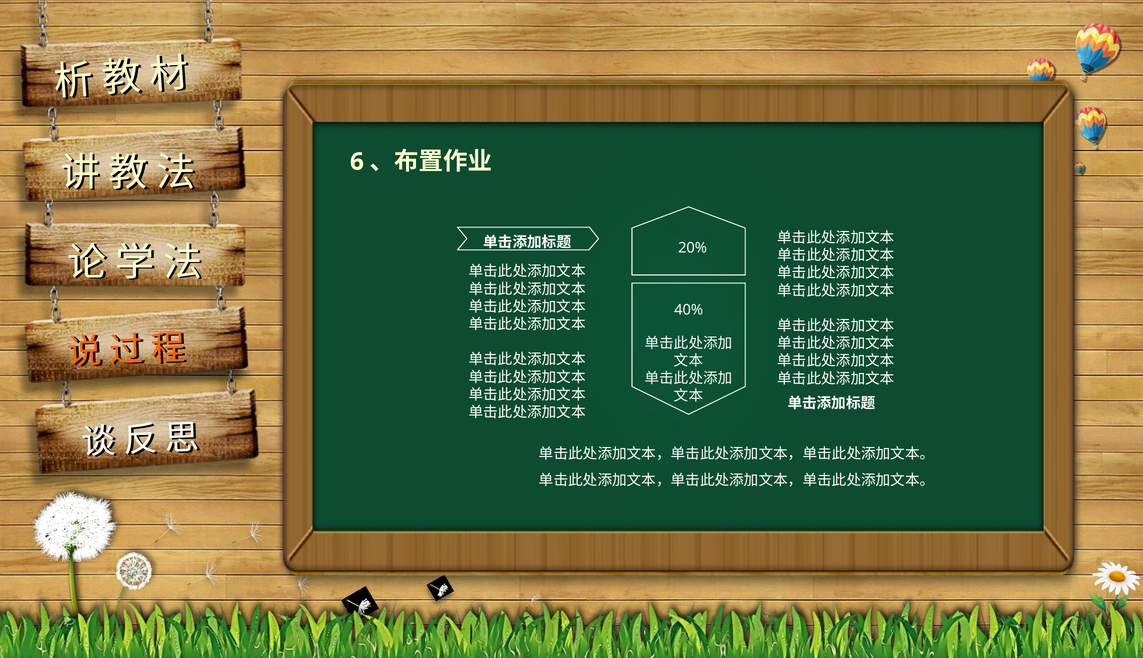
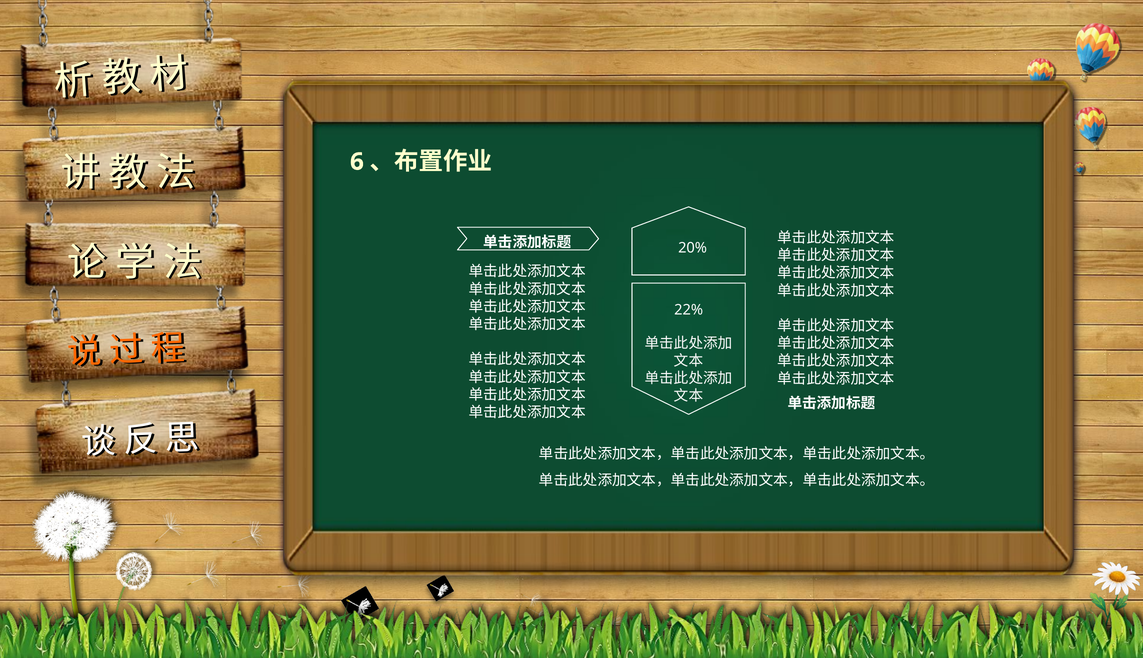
40%: 40% -> 22%
